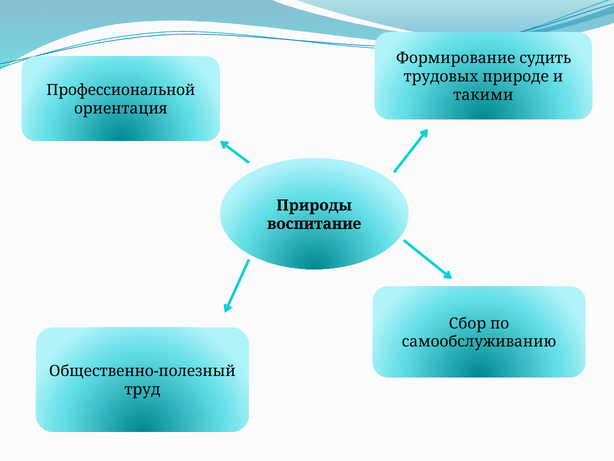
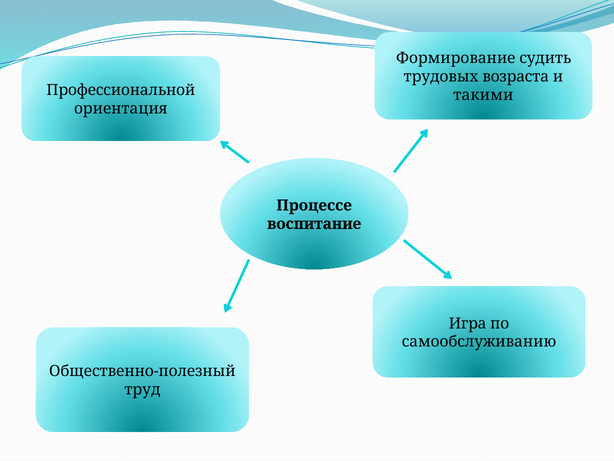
природе: природе -> возраста
Природы: Природы -> Процессе
Сбор: Сбор -> Игра
